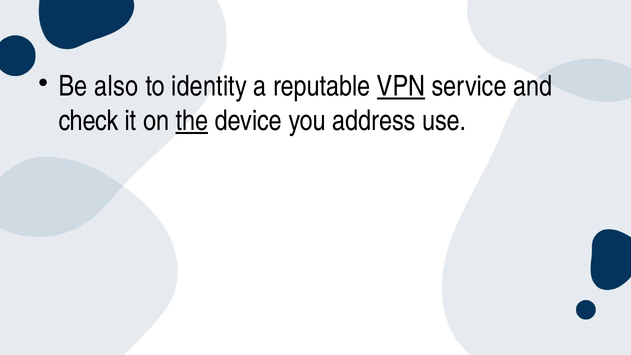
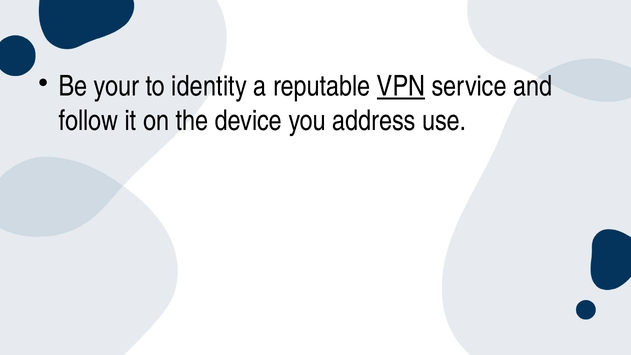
also: also -> your
check: check -> follow
the underline: present -> none
